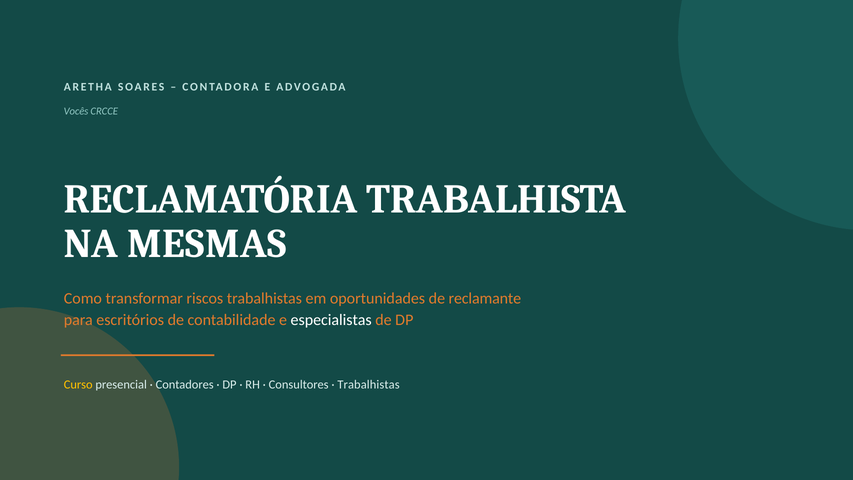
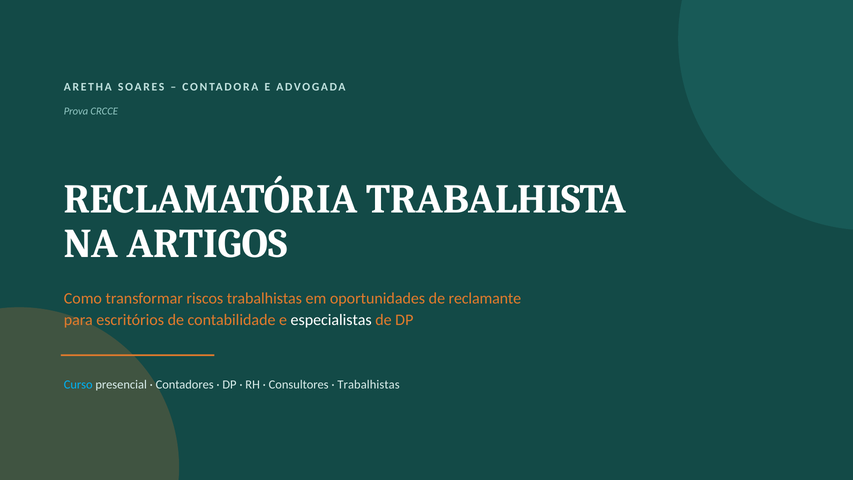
Vocês: Vocês -> Prova
MESMAS: MESMAS -> ARTIGOS
Curso colour: yellow -> light blue
